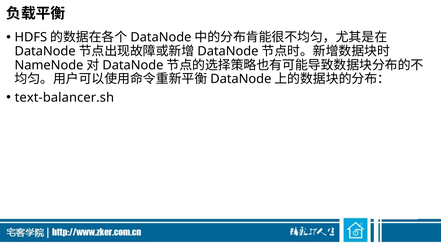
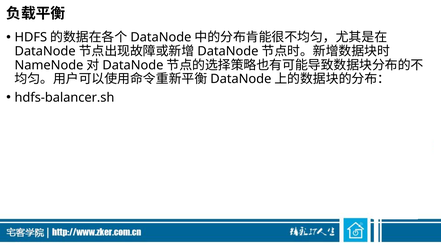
text-balancer.sh: text-balancer.sh -> hdfs-balancer.sh
